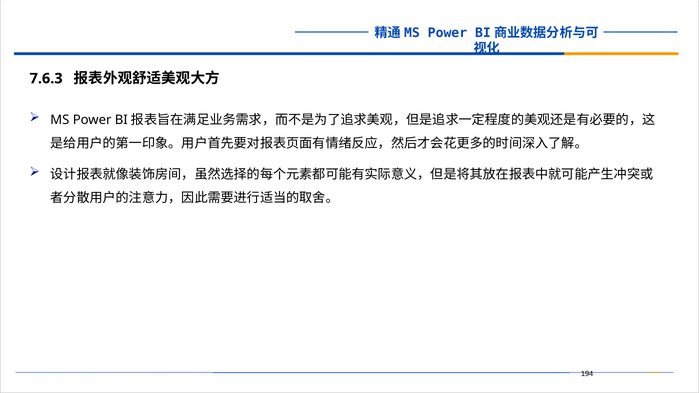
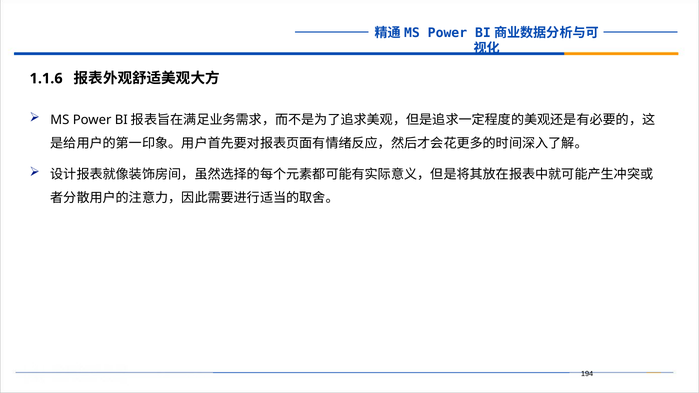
7.6.3: 7.6.3 -> 1.1.6
